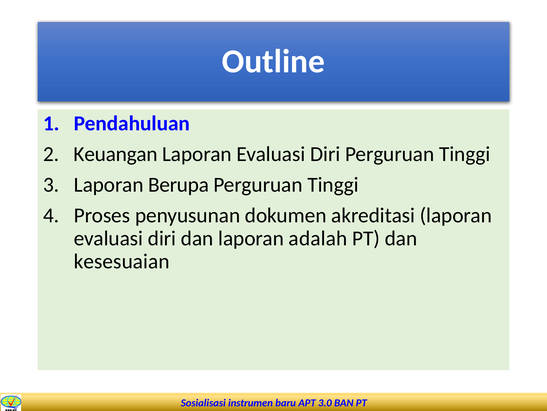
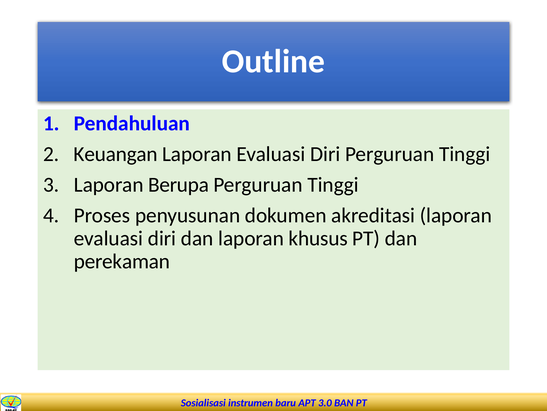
adalah: adalah -> khusus
kesesuaian: kesesuaian -> perekaman
